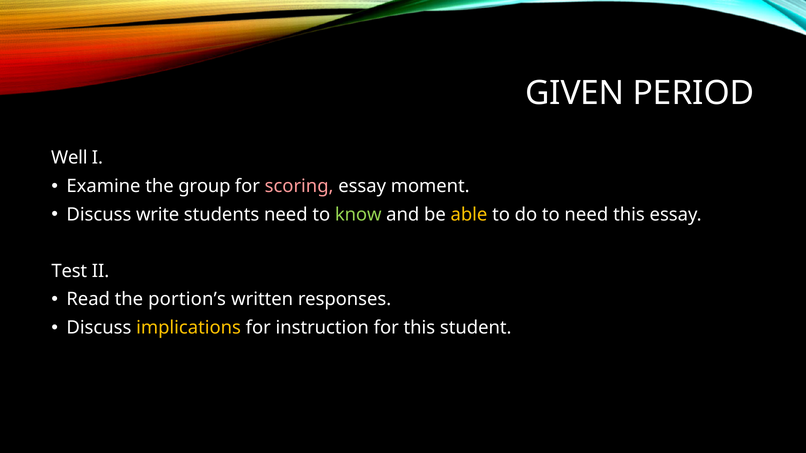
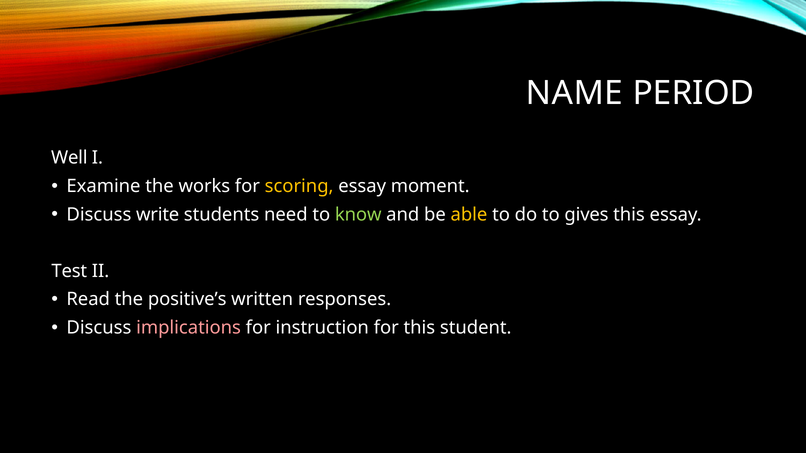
GIVEN: GIVEN -> NAME
group: group -> works
scoring colour: pink -> yellow
to need: need -> gives
portion’s: portion’s -> positive’s
implications colour: yellow -> pink
